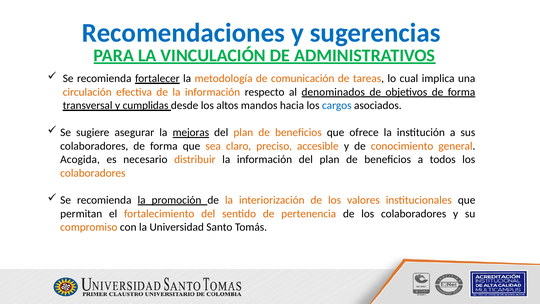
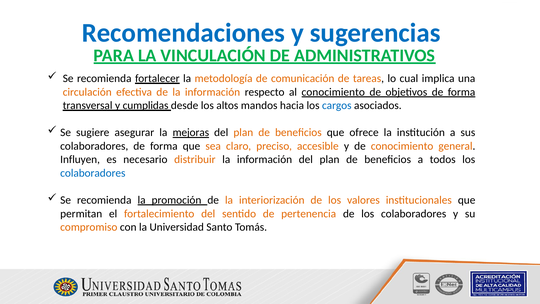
al denominados: denominados -> conocimiento
Acogida: Acogida -> Influyen
colaboradores at (93, 173) colour: orange -> blue
